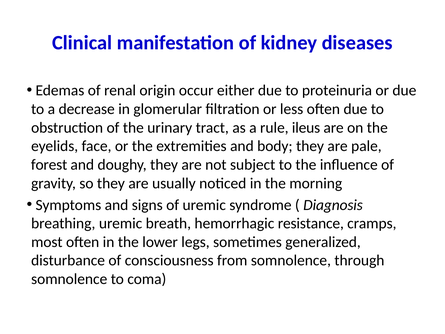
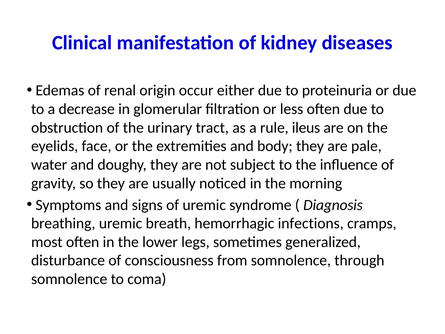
forest: forest -> water
resistance: resistance -> infections
